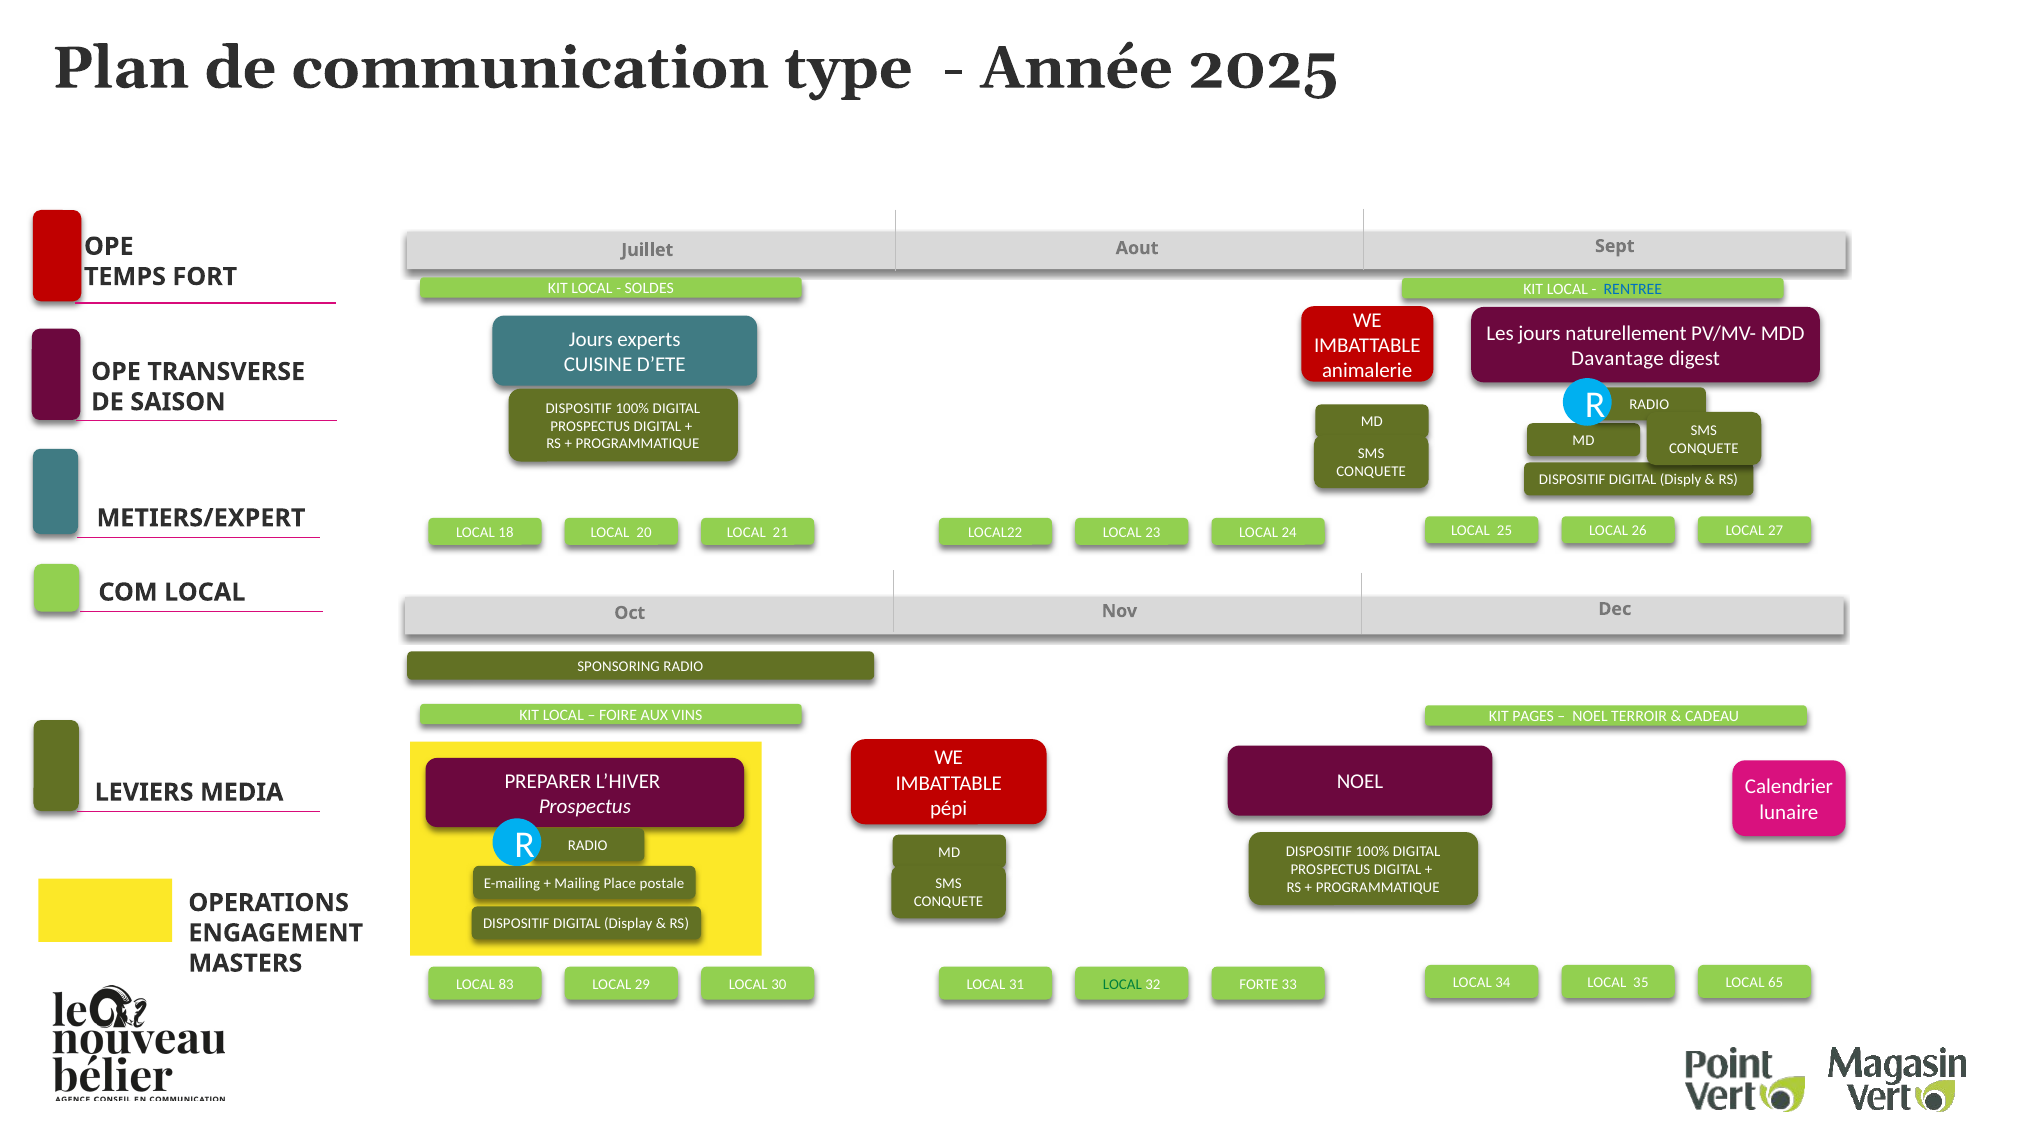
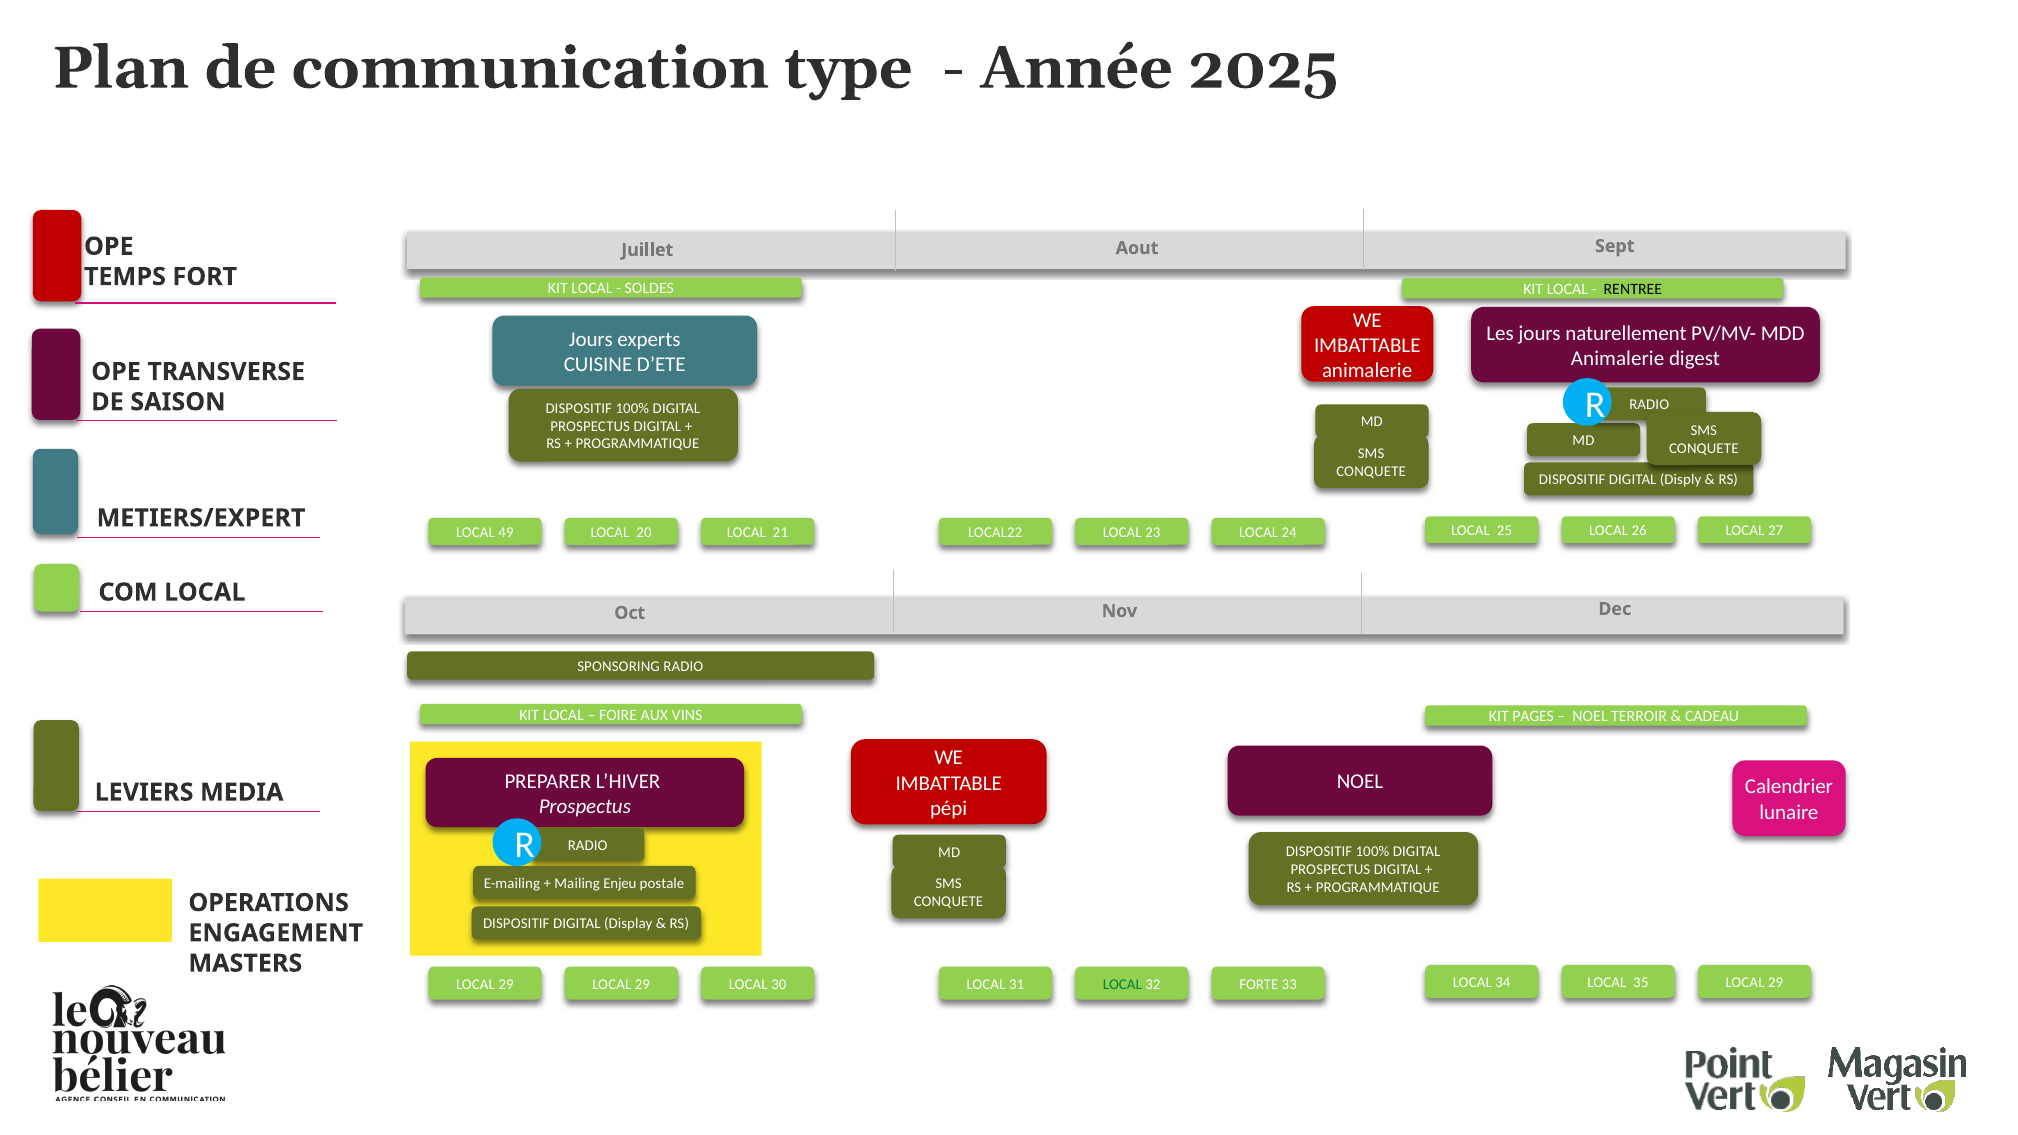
RENTREE colour: blue -> black
Davantage at (1618, 359): Davantage -> Animalerie
18: 18 -> 49
Place: Place -> Enjeu
83 at (506, 984): 83 -> 29
35 LOCAL 65: 65 -> 29
